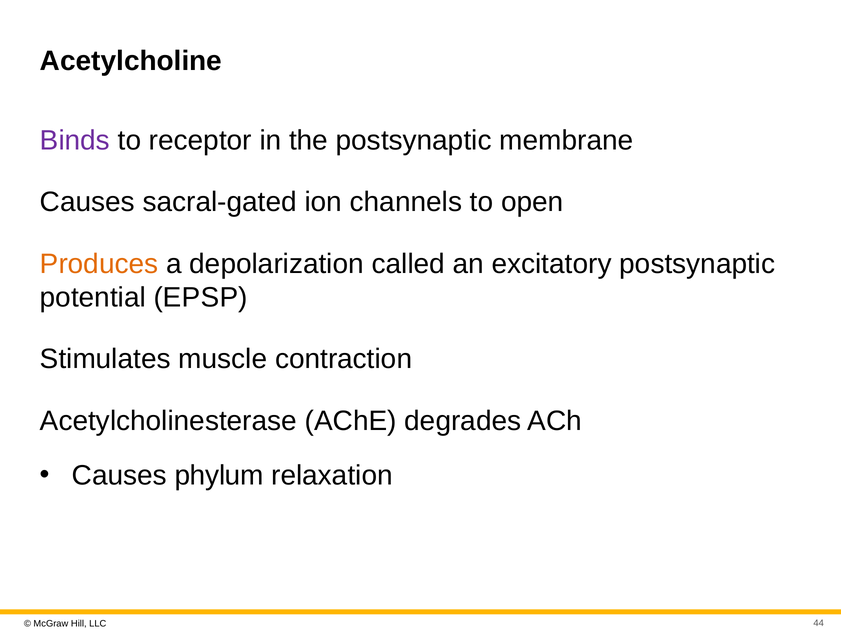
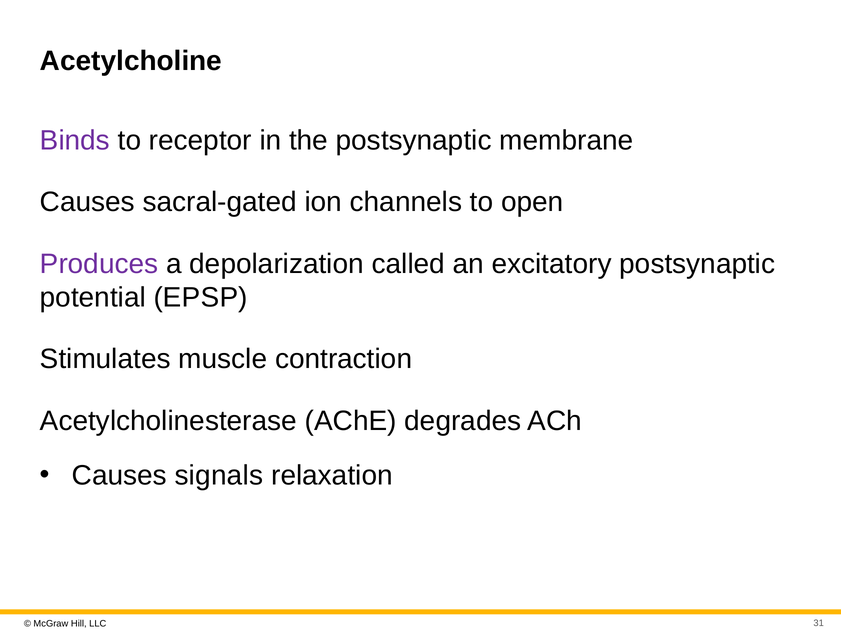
Produces colour: orange -> purple
phylum: phylum -> signals
44: 44 -> 31
